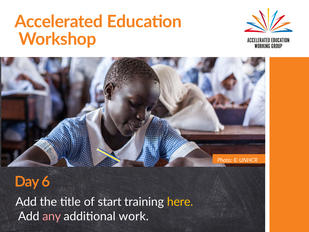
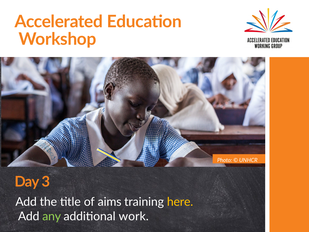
6: 6 -> 3
start: start -> aims
any colour: pink -> light green
